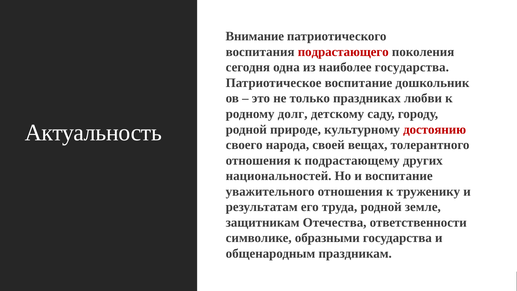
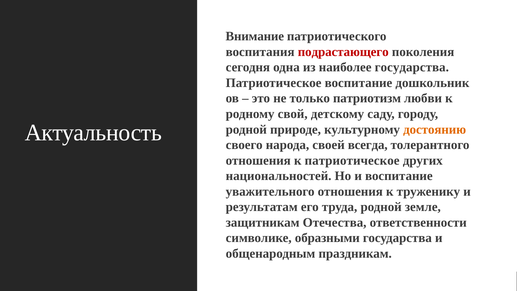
праздниках: праздниках -> патриотизм
долг: долг -> свой
достоянию colour: red -> orange
вещах: вещах -> всегда
к подрастающему: подрастающему -> патриотическое
